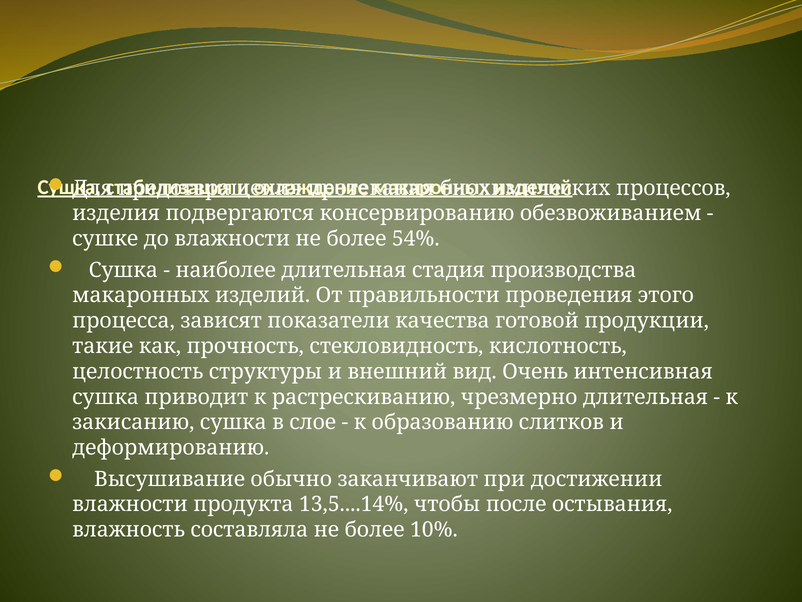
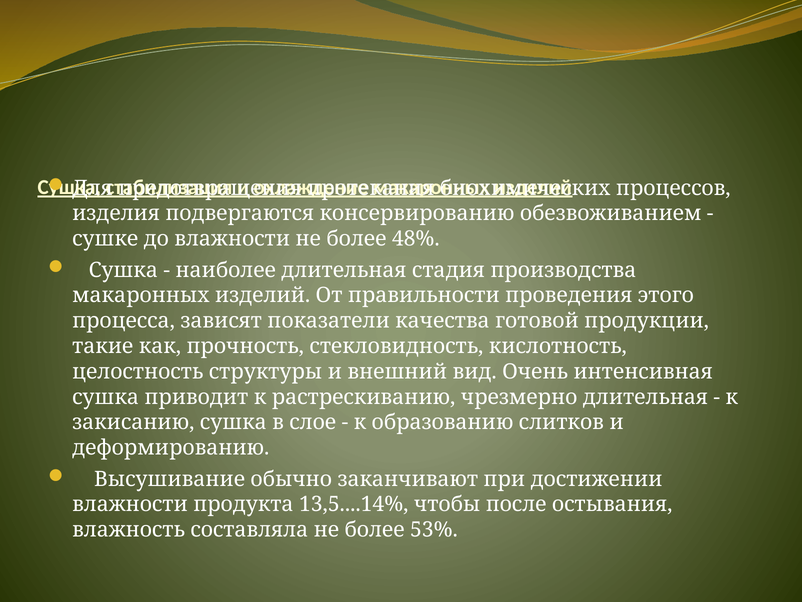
54%: 54% -> 48%
10%: 10% -> 53%
